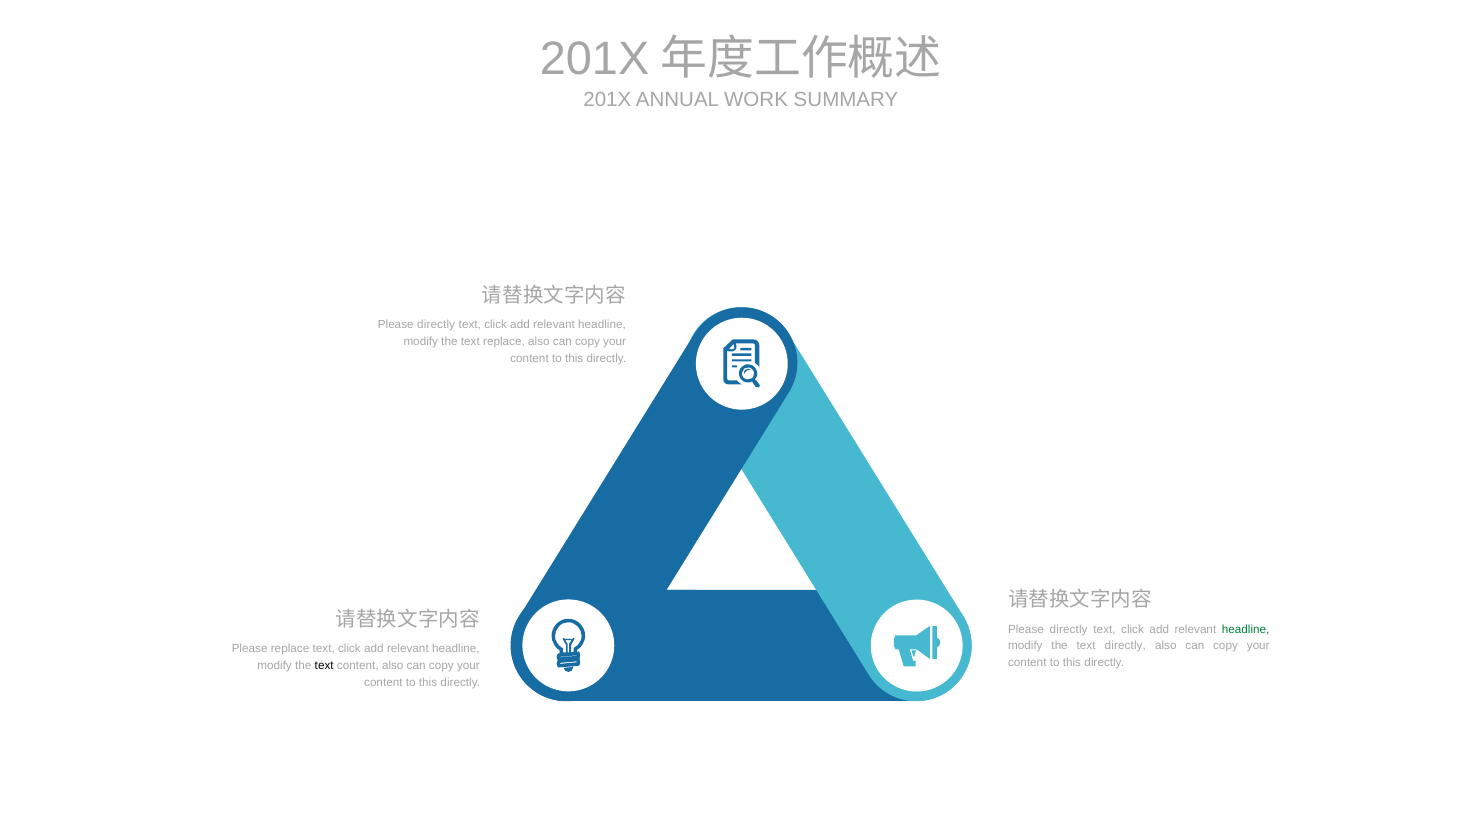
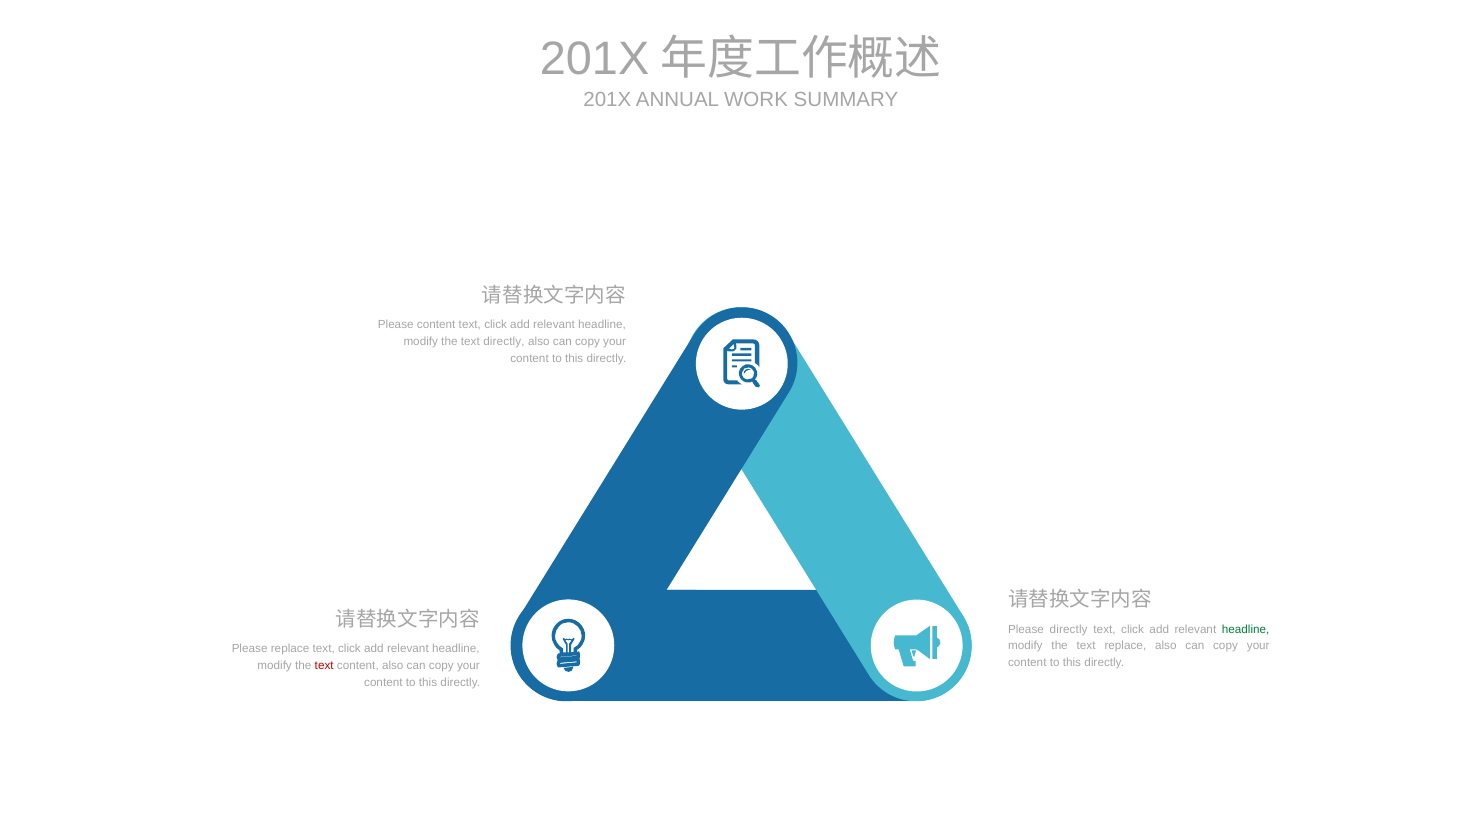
directly at (436, 324): directly -> content
text replace: replace -> directly
text directly: directly -> replace
text at (324, 665) colour: black -> red
